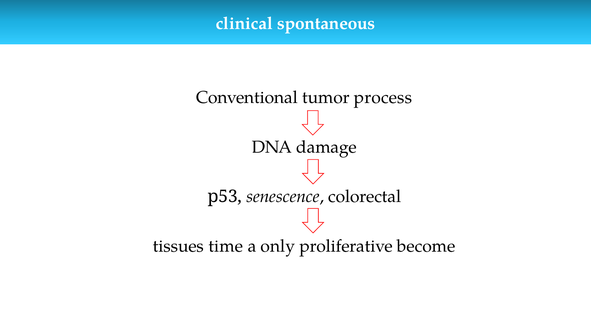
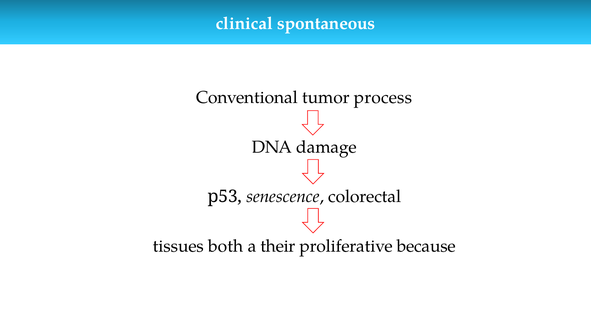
time: time -> both
only: only -> their
become: become -> because
